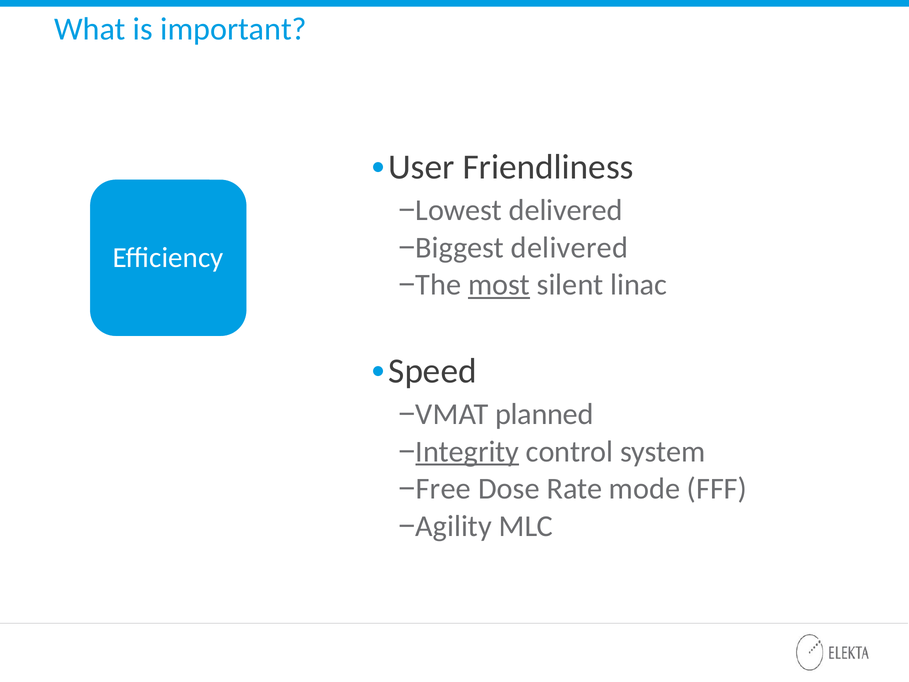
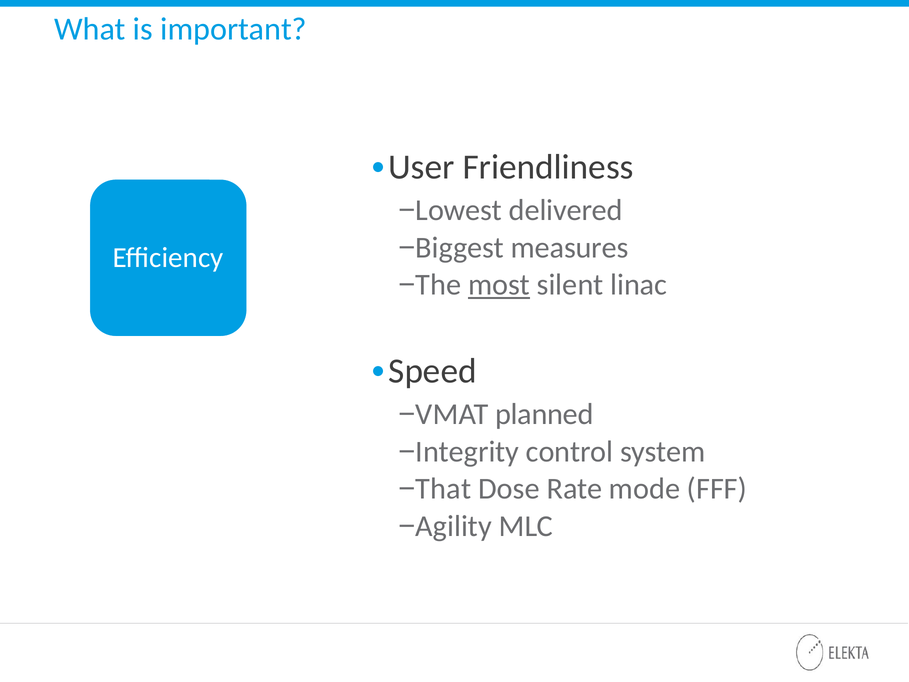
Biggest delivered: delivered -> measures
Integrity underline: present -> none
Free: Free -> That
